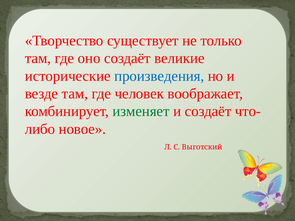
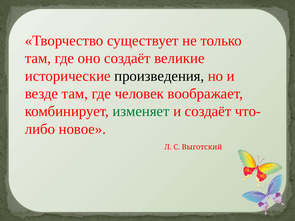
произведения colour: blue -> black
